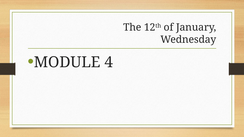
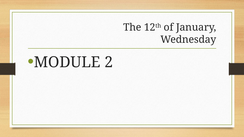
4: 4 -> 2
